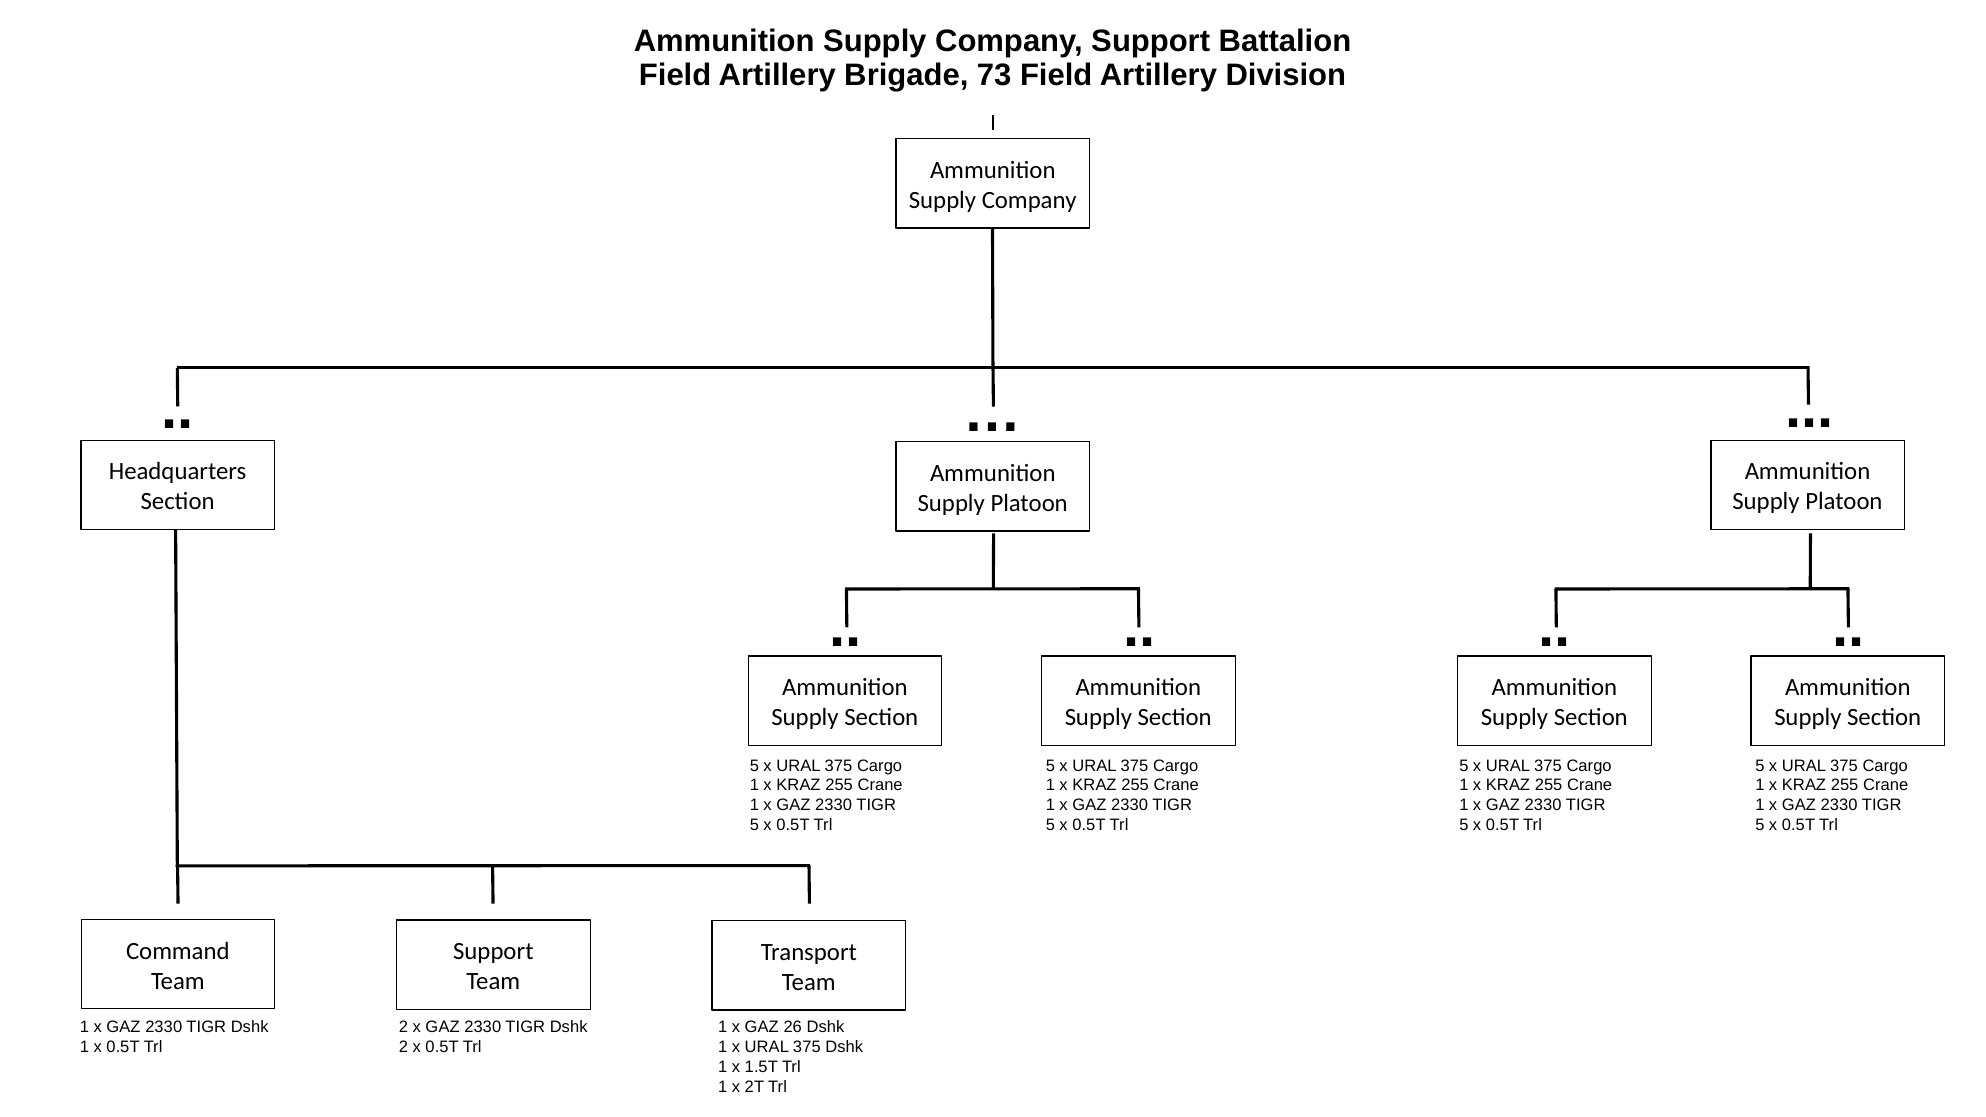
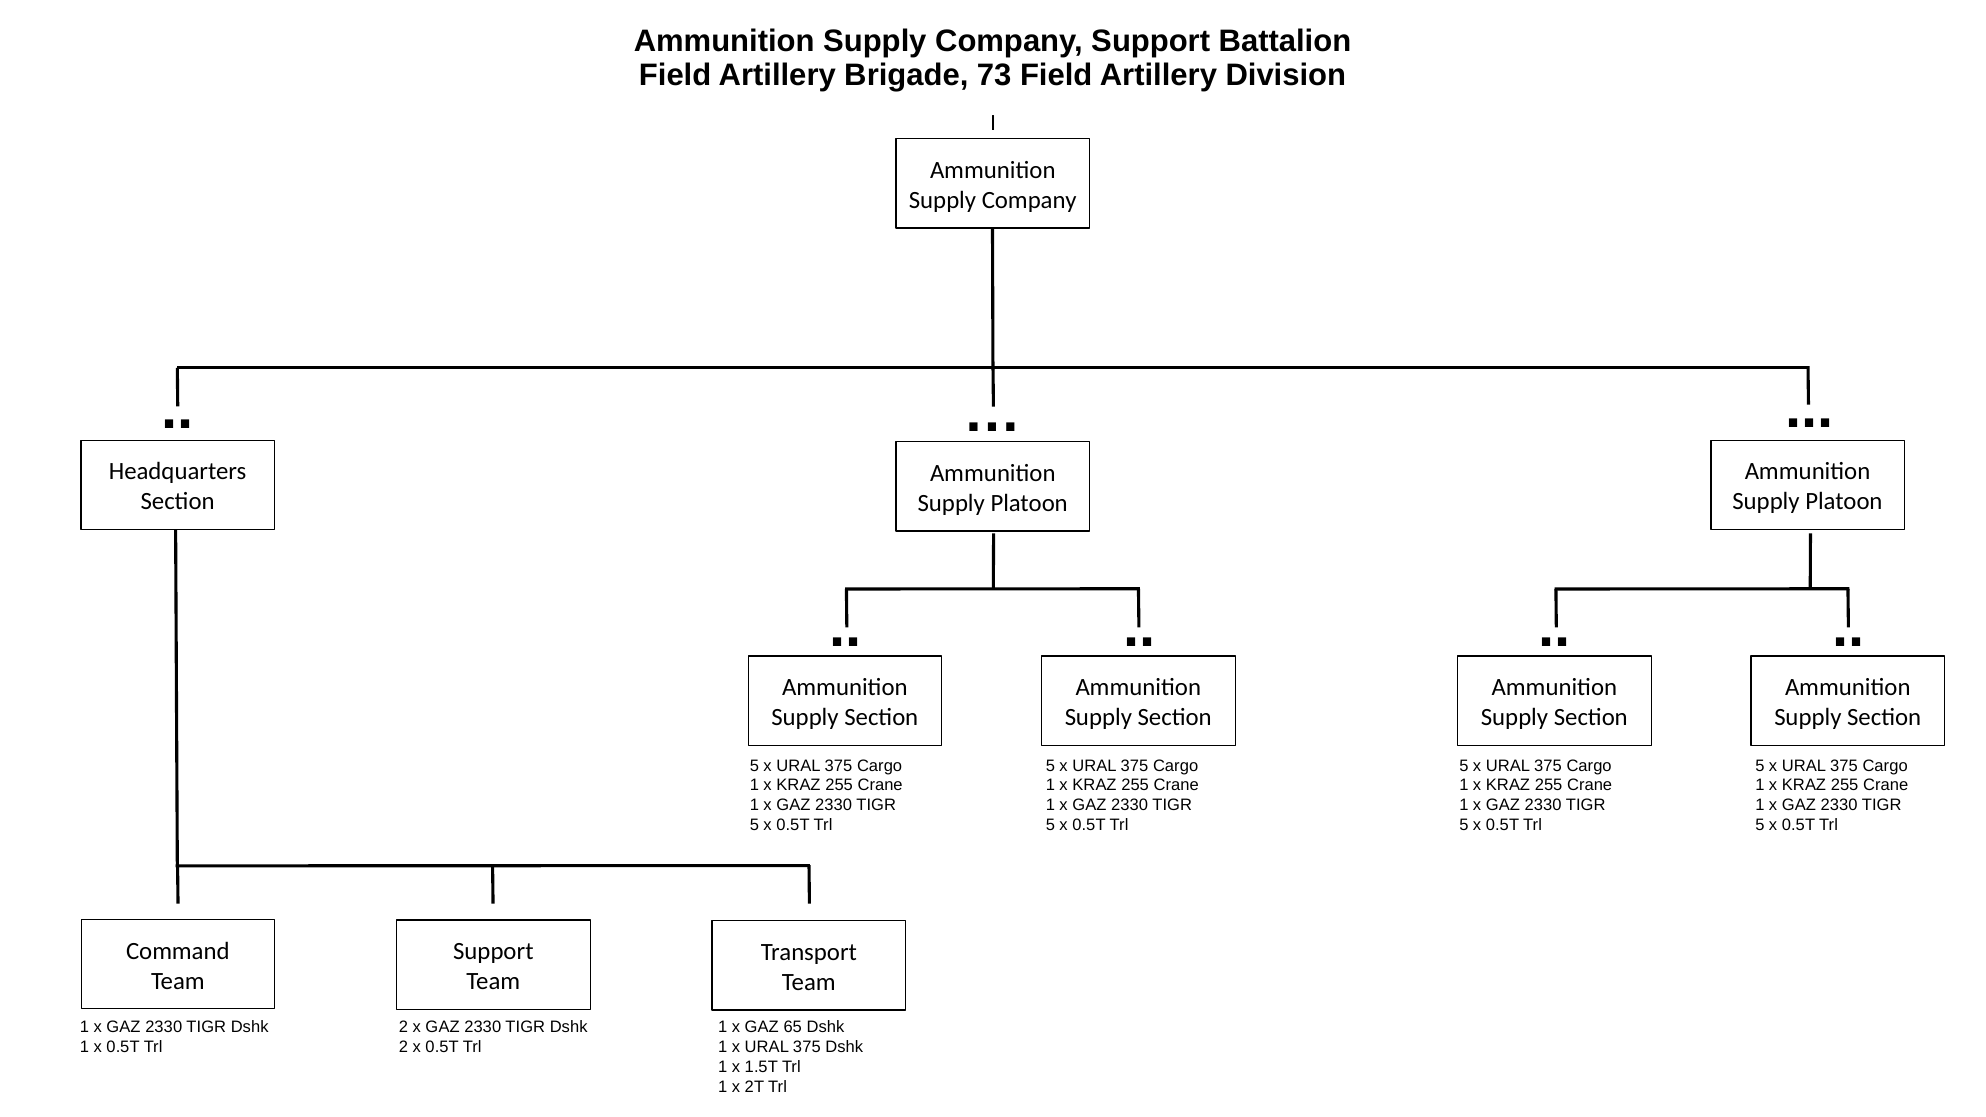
26: 26 -> 65
